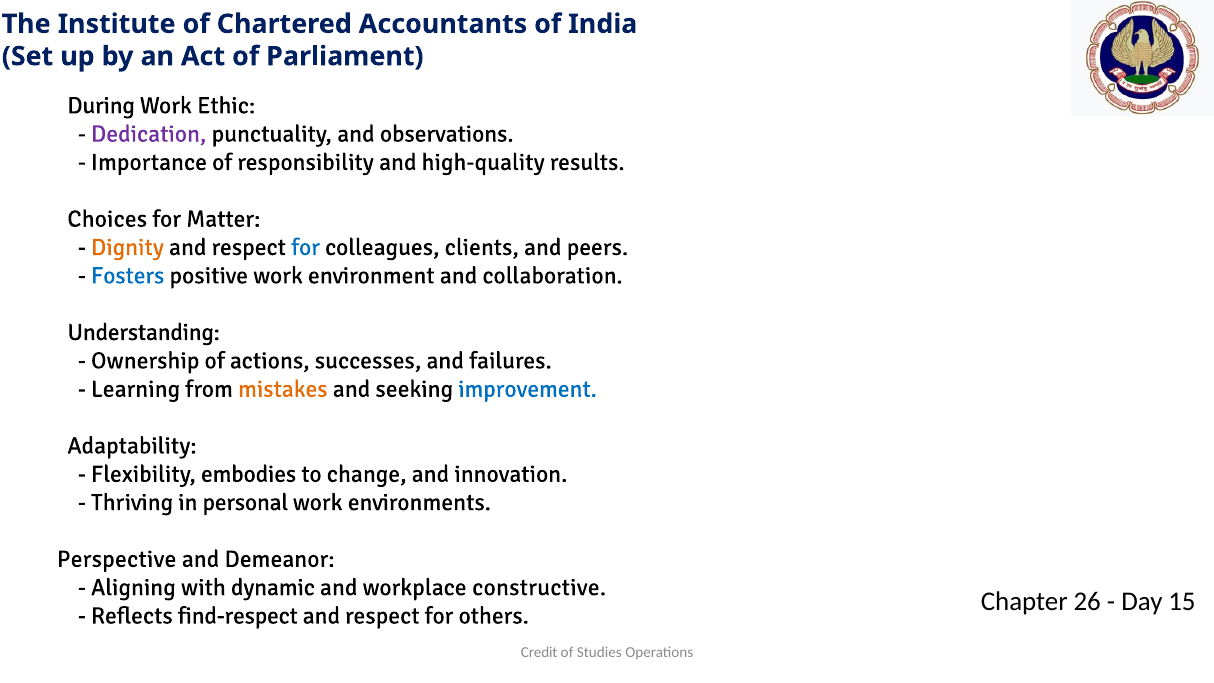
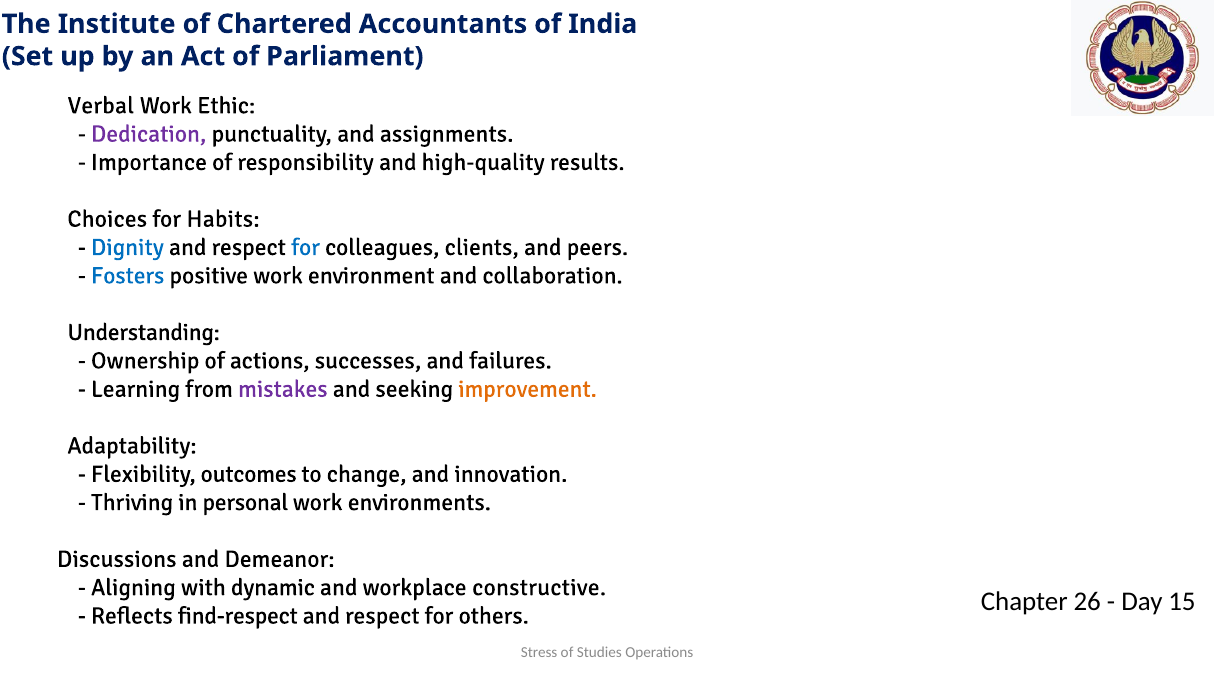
During: During -> Verbal
observations: observations -> assignments
Matter: Matter -> Habits
Dignity colour: orange -> blue
mistakes colour: orange -> purple
improvement colour: blue -> orange
embodies: embodies -> outcomes
Perspective: Perspective -> Discussions
Credit: Credit -> Stress
